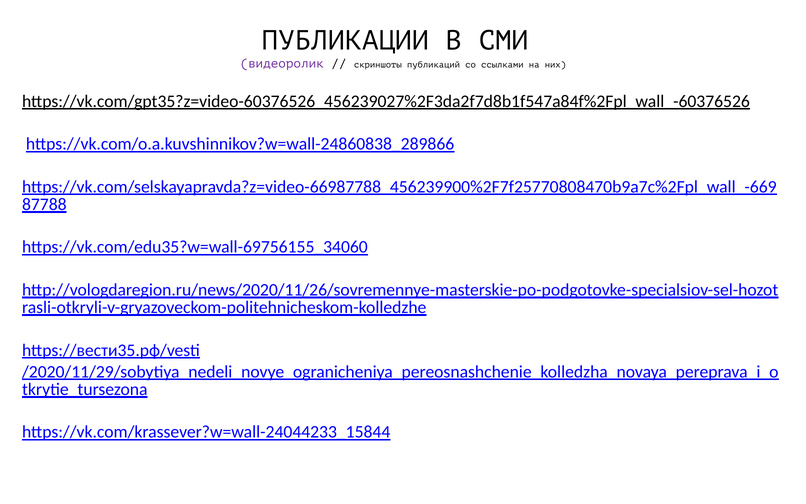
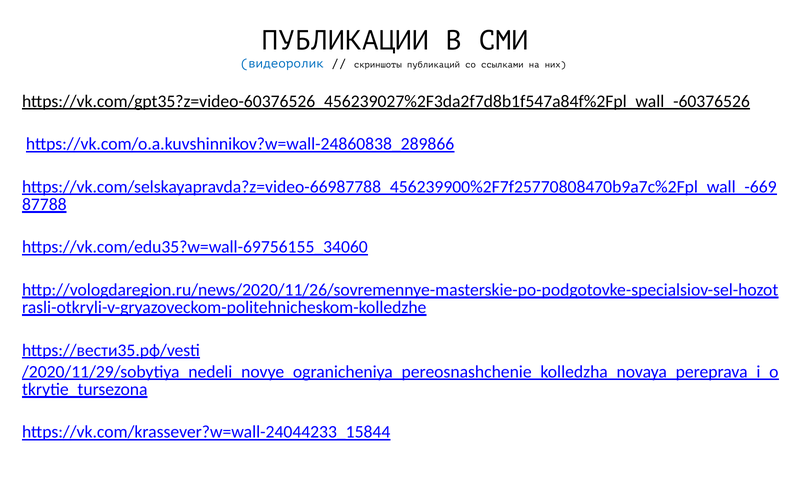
видеоролик colour: purple -> blue
